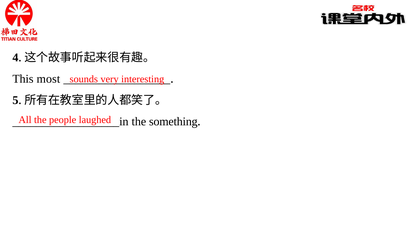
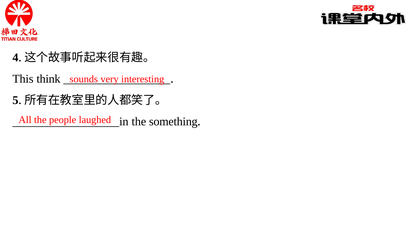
most: most -> think
